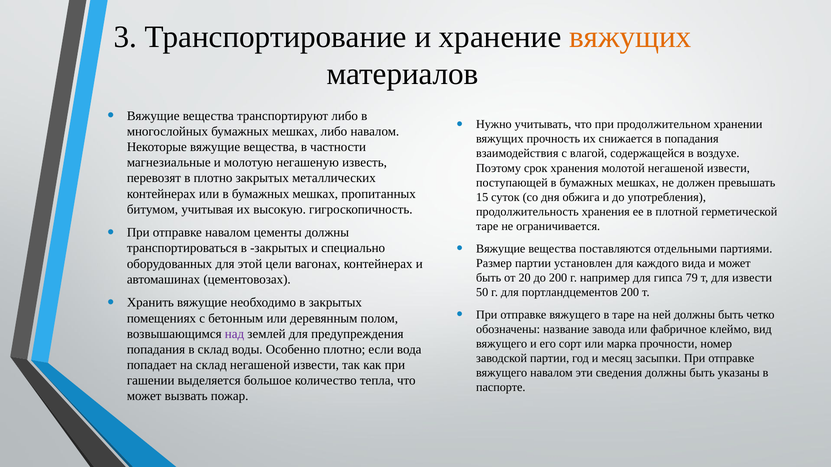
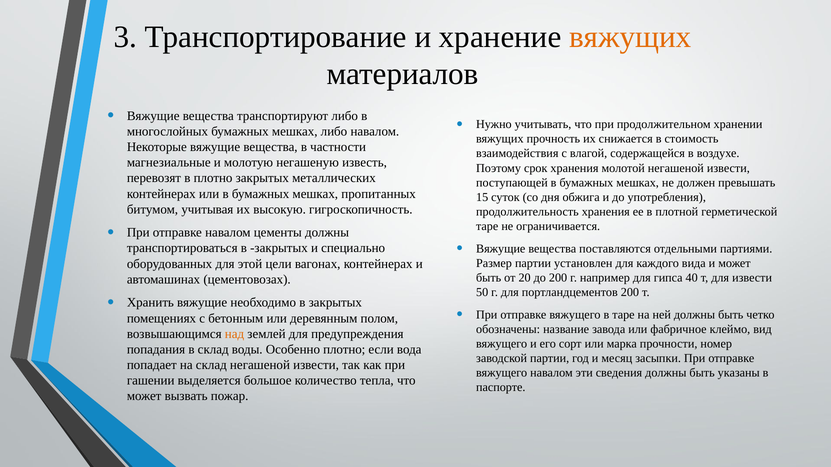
в попадания: попадания -> стоимость
79: 79 -> 40
над colour: purple -> orange
